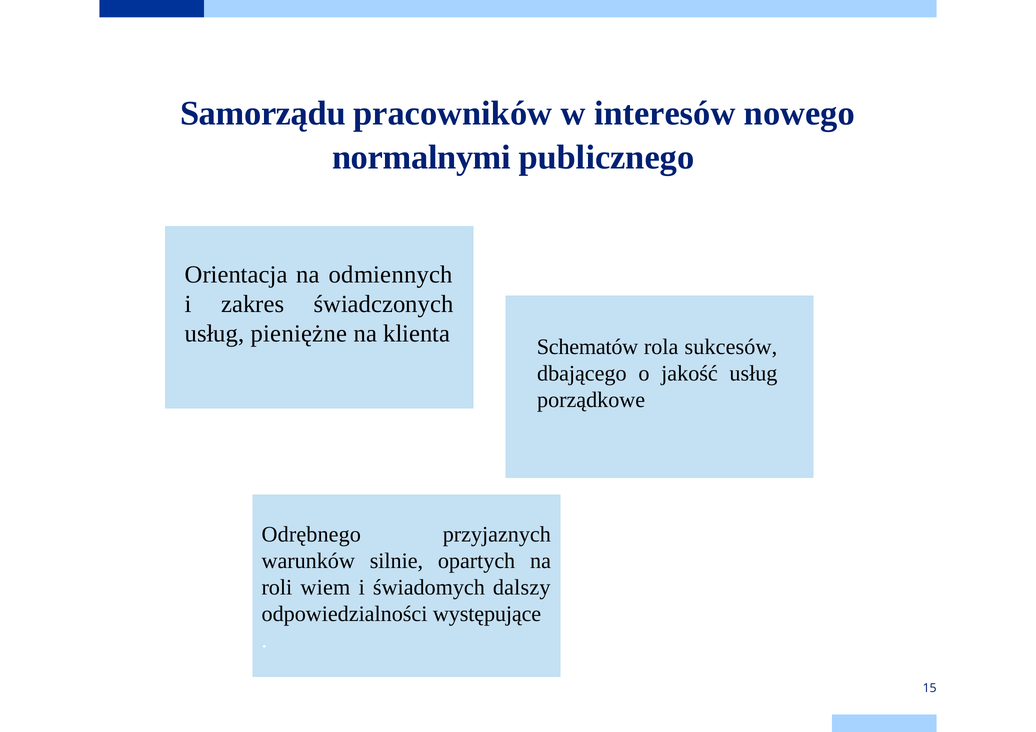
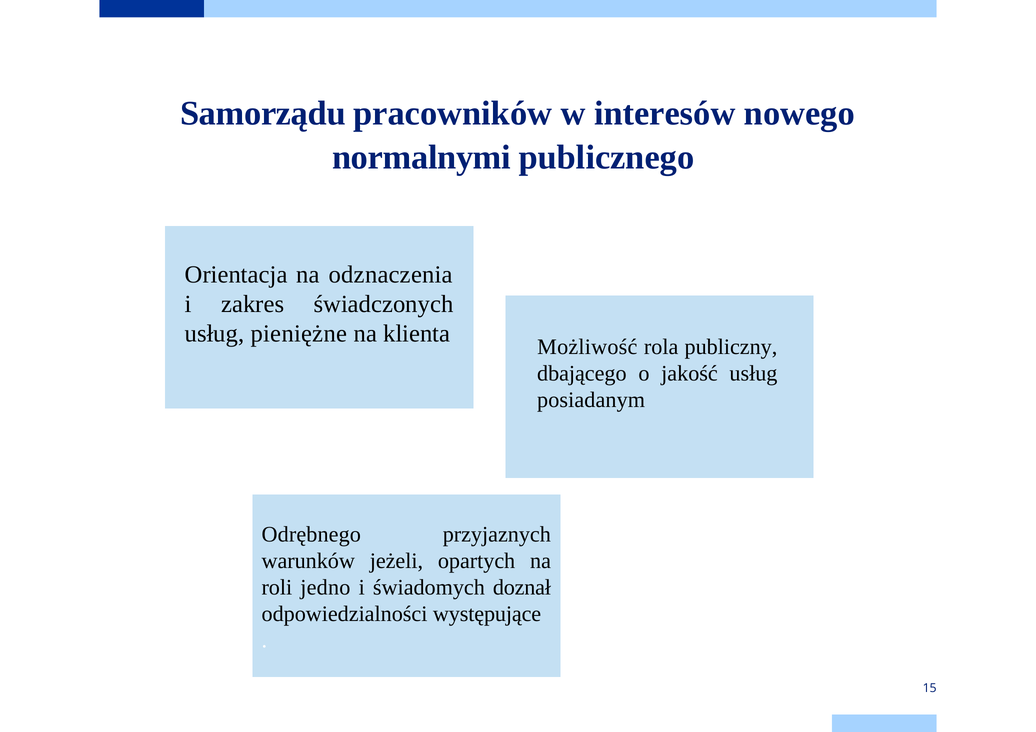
odmiennych: odmiennych -> odznaczenia
Schematów: Schematów -> Możliwość
sukcesów: sukcesów -> publiczny
porządkowe: porządkowe -> posiadanym
silnie: silnie -> jeżeli
wiem: wiem -> jedno
dalszy: dalszy -> doznał
